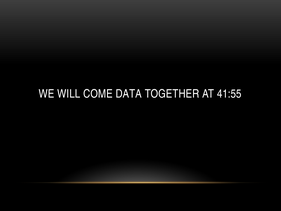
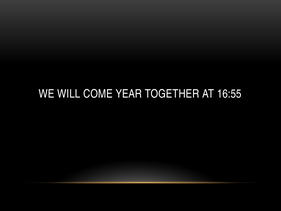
DATA: DATA -> YEAR
41:55: 41:55 -> 16:55
